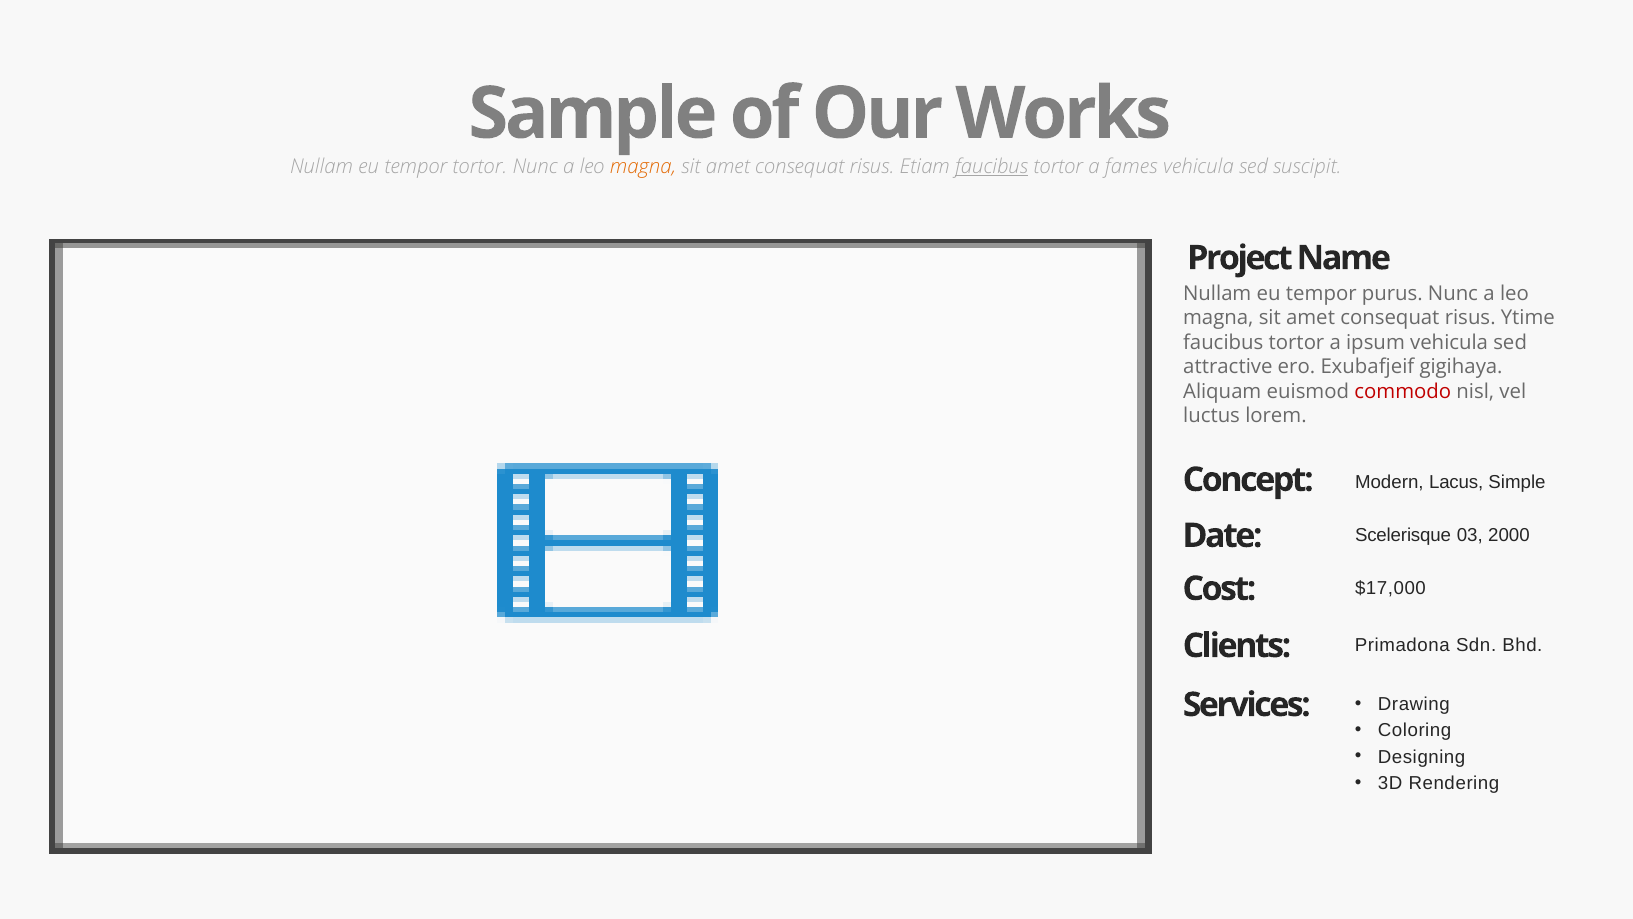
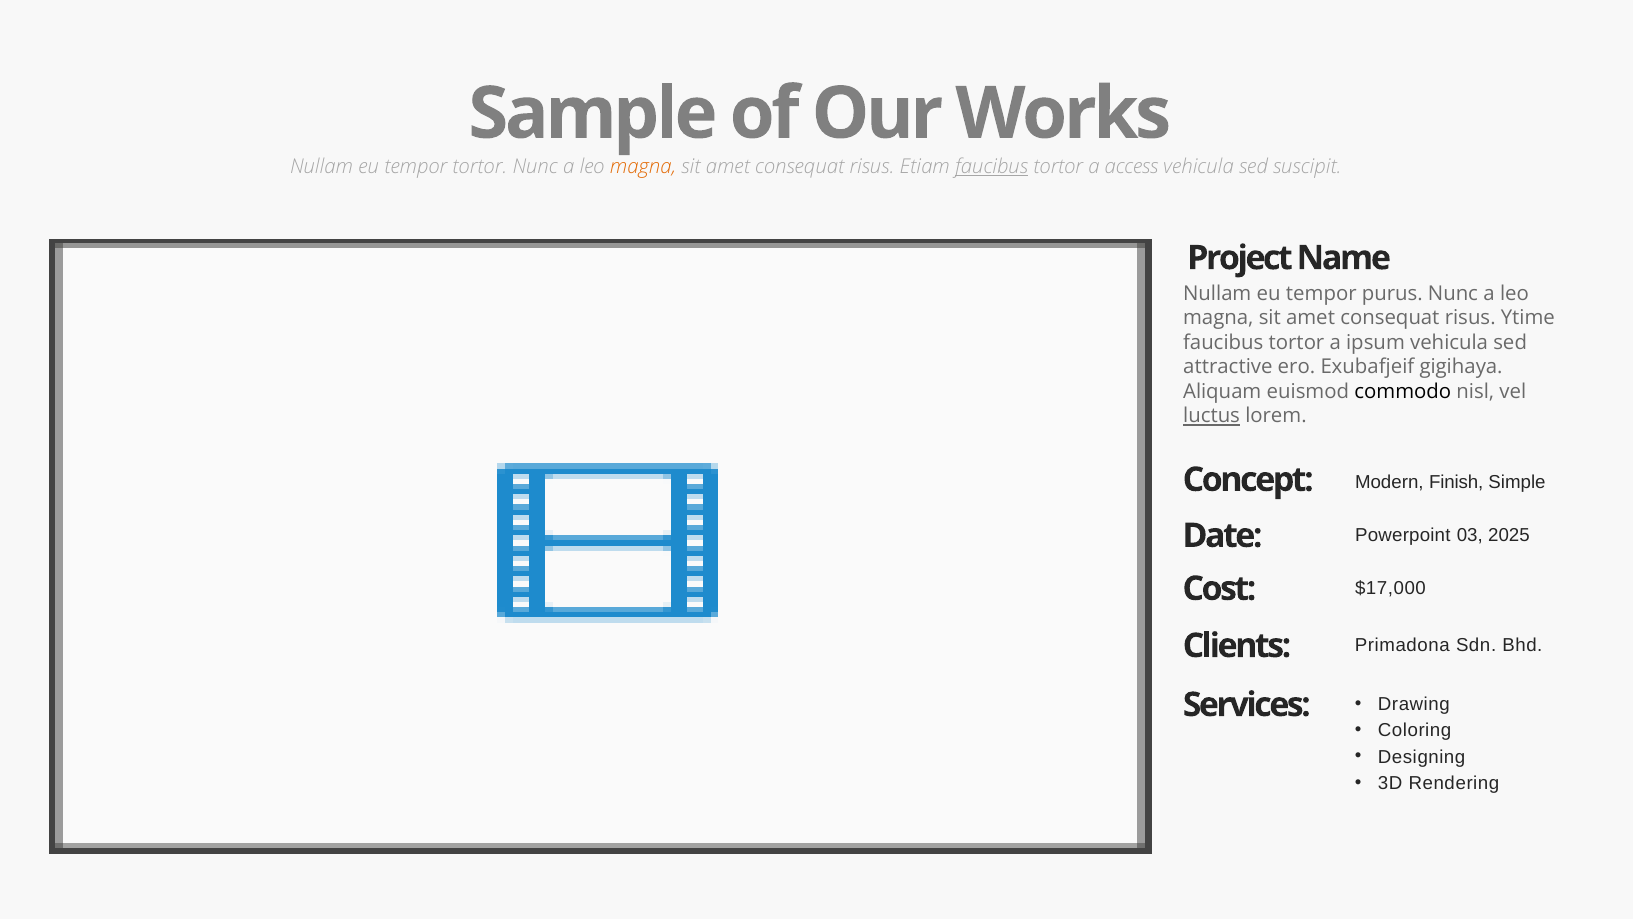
fames: fames -> access
commodo colour: red -> black
luctus underline: none -> present
Lacus: Lacus -> Finish
Scelerisque: Scelerisque -> Powerpoint
2000: 2000 -> 2025
